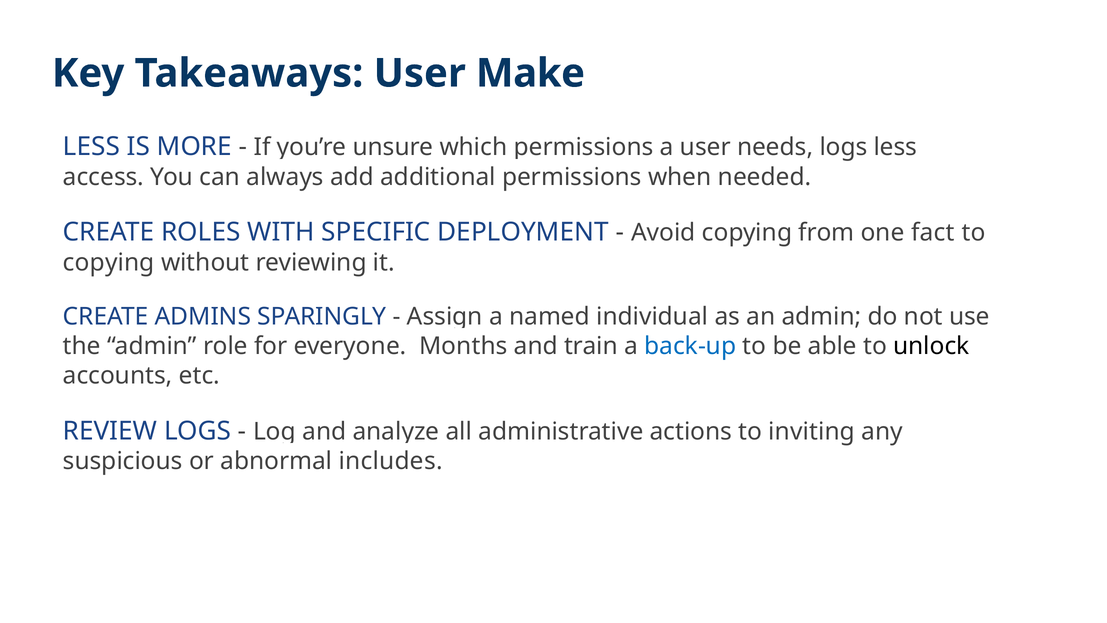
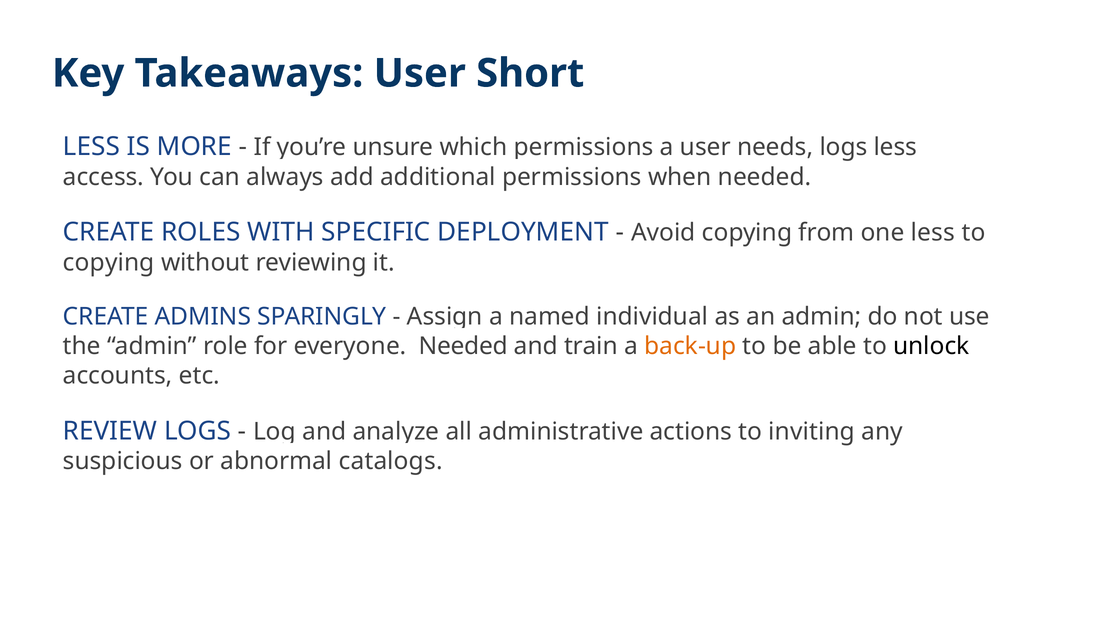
Make: Make -> Short
one fact: fact -> less
everyone Months: Months -> Needed
back-up colour: blue -> orange
includes: includes -> catalogs
